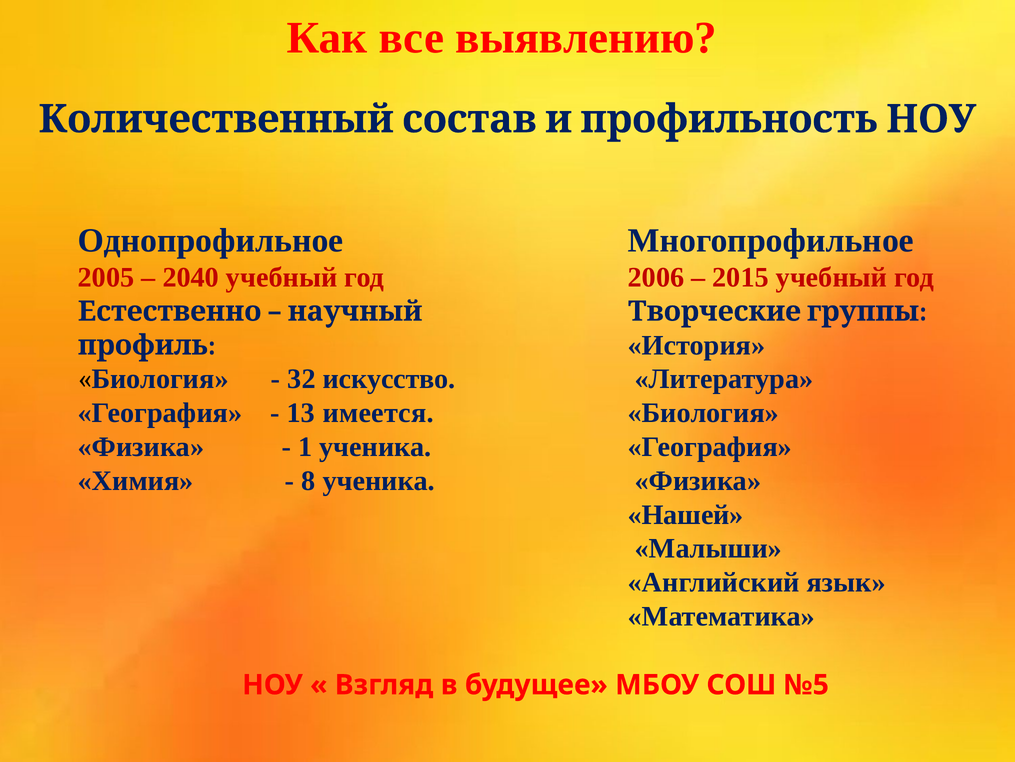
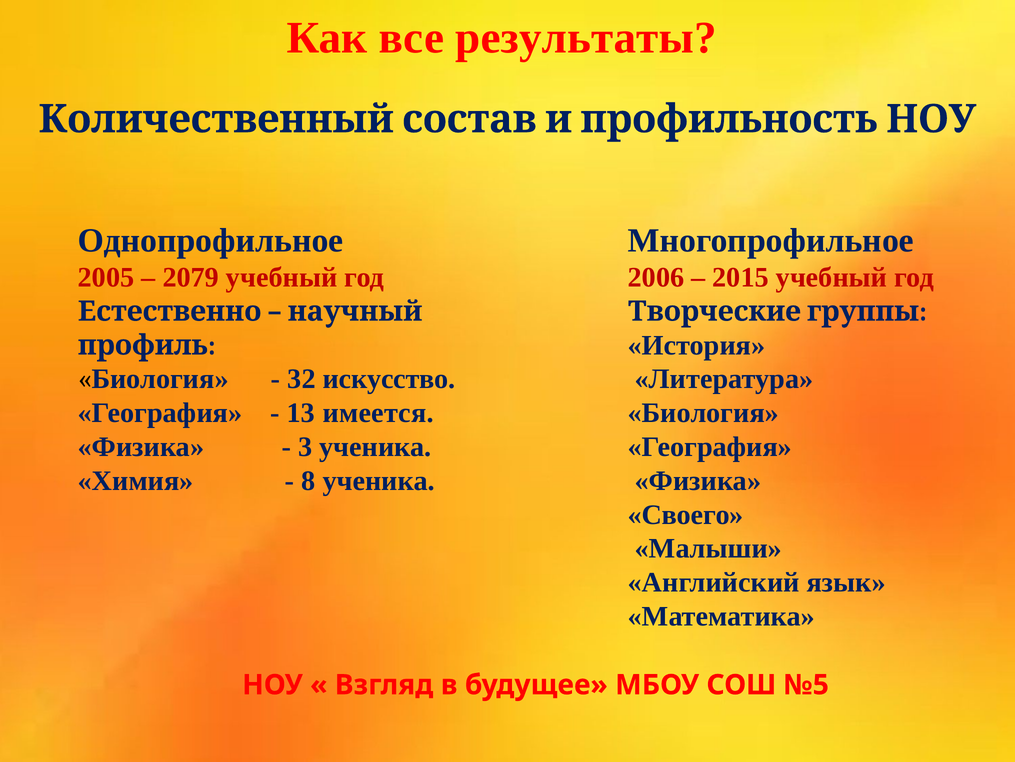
выявлению: выявлению -> результаты
2040: 2040 -> 2079
1: 1 -> 3
Нашей: Нашей -> Своего
